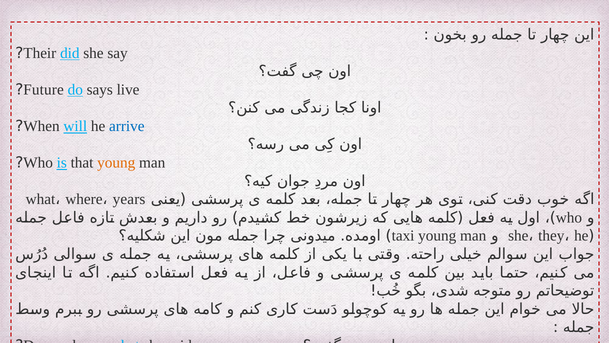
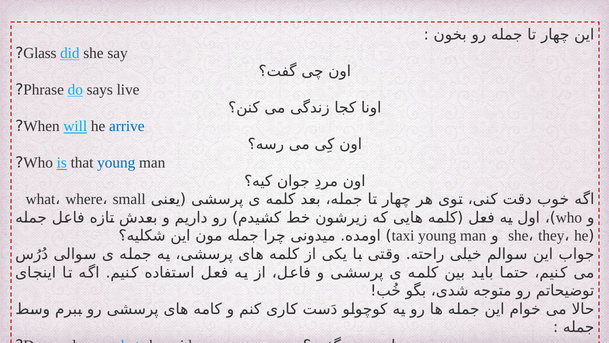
Their: Their -> Glass
Future: Future -> Phrase
young at (116, 163) colour: orange -> blue
years: years -> small
